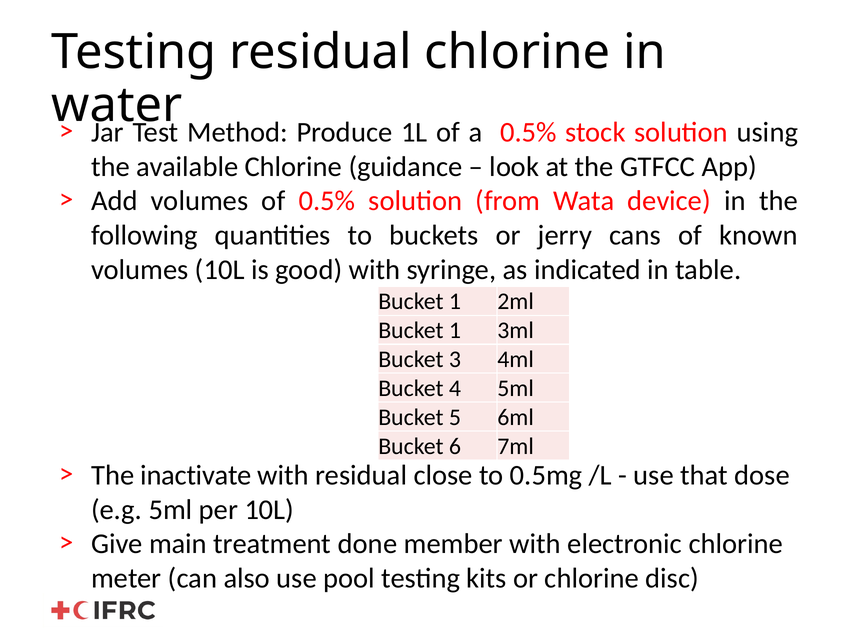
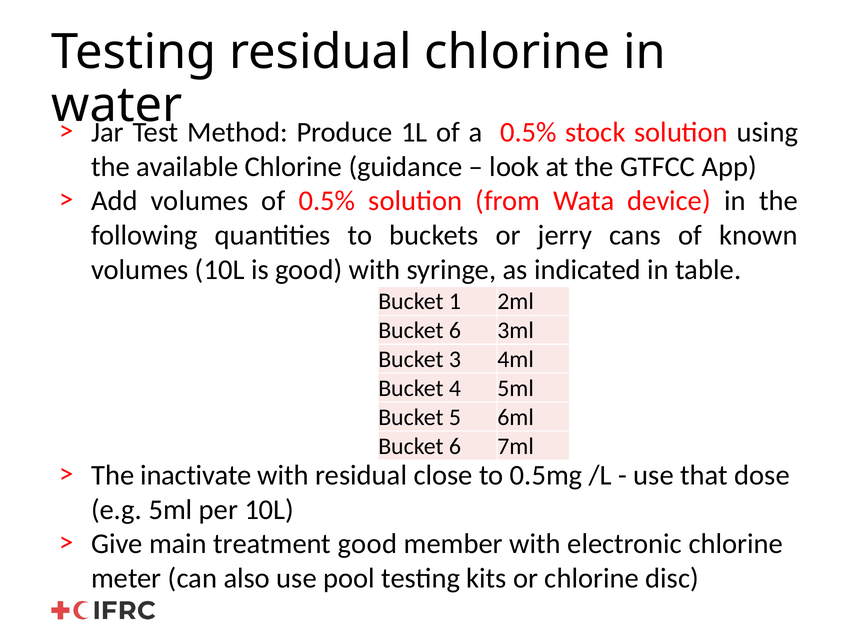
1 at (455, 330): 1 -> 6
treatment done: done -> good
